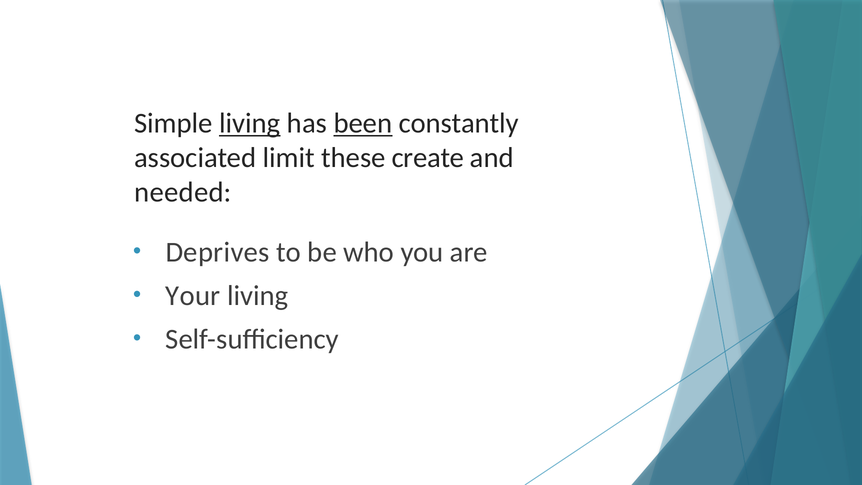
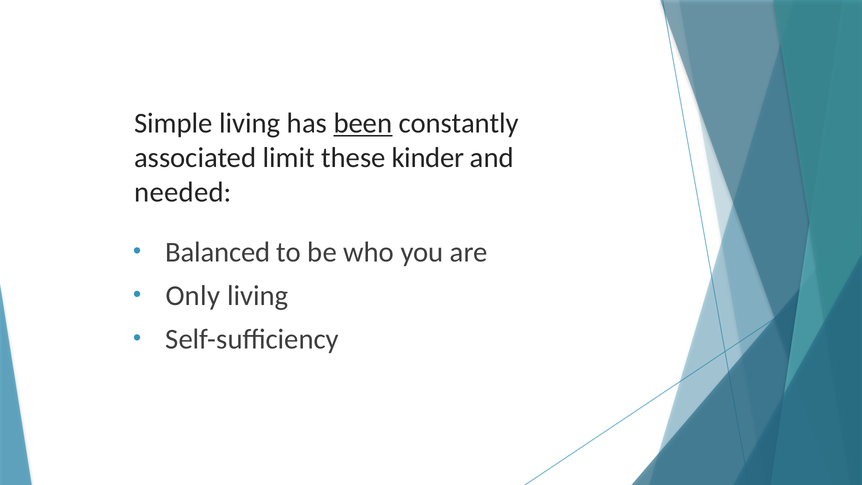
living at (250, 123) underline: present -> none
create: create -> kinder
Deprives: Deprives -> Balanced
Your: Your -> Only
